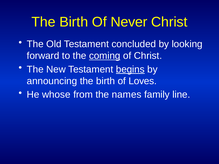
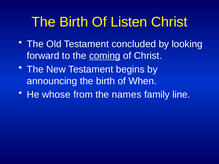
Never: Never -> Listen
begins underline: present -> none
Loves: Loves -> When
